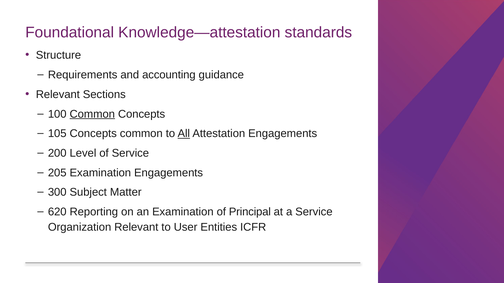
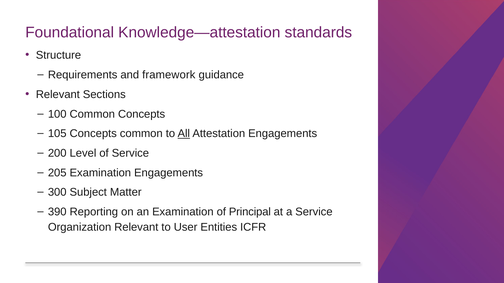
accounting: accounting -> framework
Common at (92, 114) underline: present -> none
620: 620 -> 390
